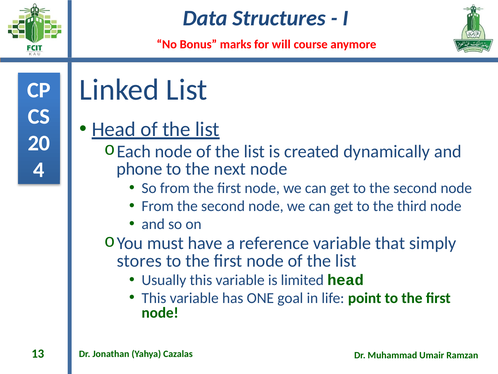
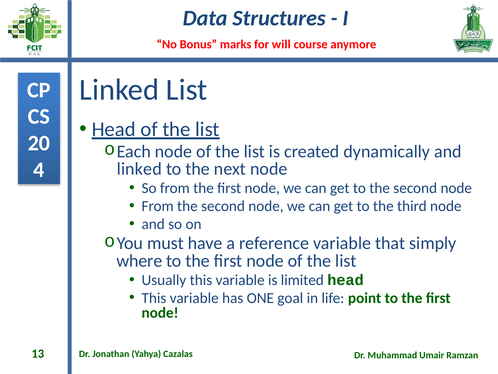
phone at (139, 169): phone -> linked
stores: stores -> where
